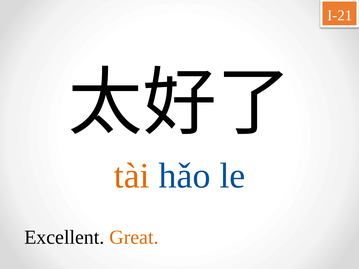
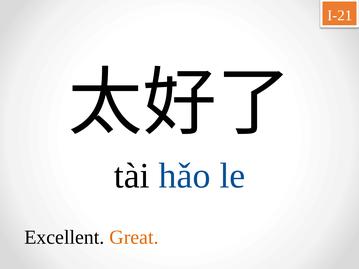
tài colour: orange -> black
